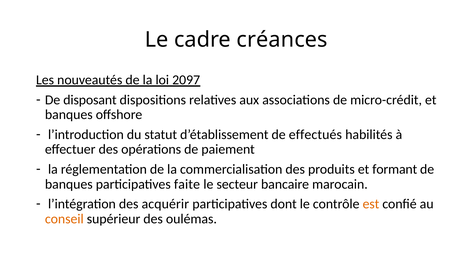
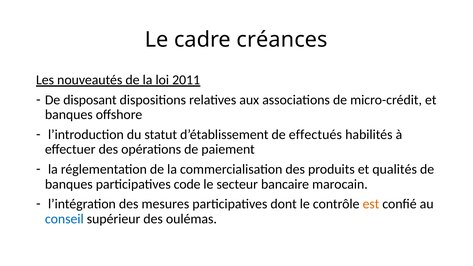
2097: 2097 -> 2011
formant: formant -> qualités
faite: faite -> code
acquérir: acquérir -> mesures
conseil colour: orange -> blue
